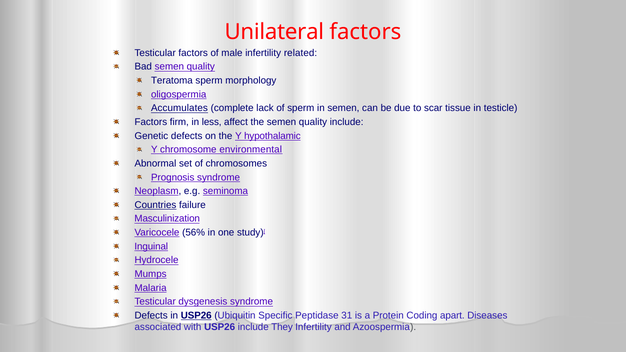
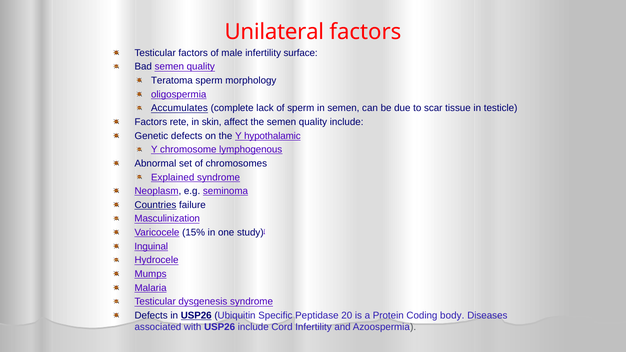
related: related -> surface
firm: firm -> rete
less: less -> skin
environmental: environmental -> lymphogenous
Prognosis: Prognosis -> Explained
56%: 56% -> 15%
31: 31 -> 20
apart: apart -> body
They: They -> Cord
